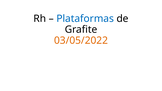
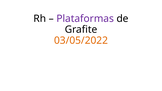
Plataformas colour: blue -> purple
